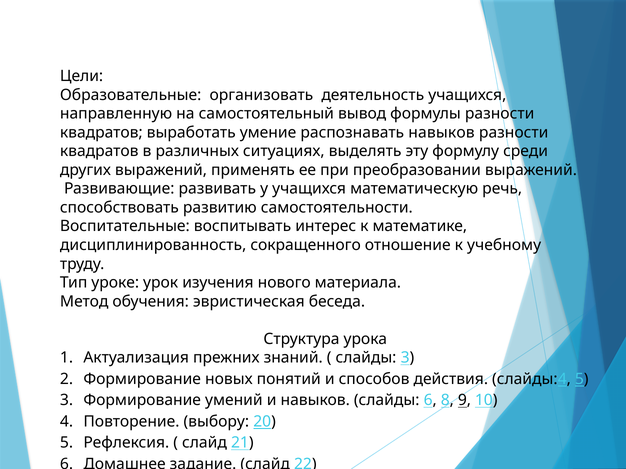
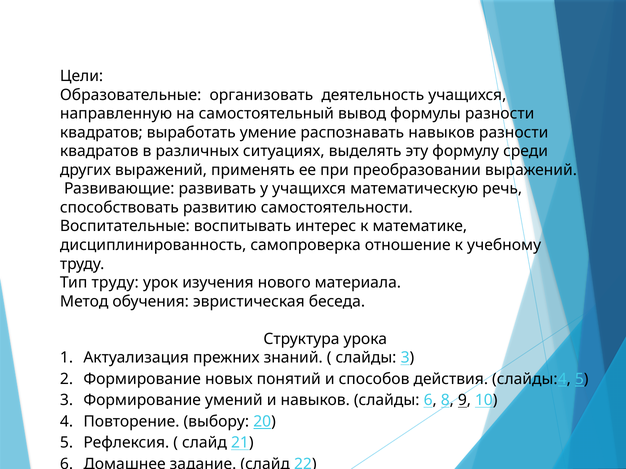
сокращенного: сокращенного -> самопроверка
Тип уроке: уроке -> труду
